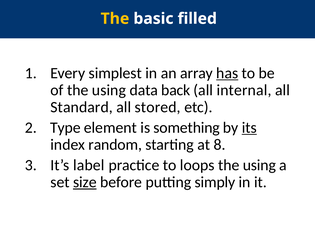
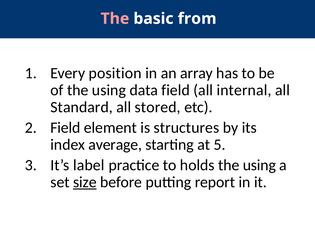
The at (115, 19) colour: yellow -> pink
filled: filled -> from
simplest: simplest -> position
has underline: present -> none
data back: back -> field
Type at (65, 127): Type -> Field
something: something -> structures
its underline: present -> none
random: random -> average
8: 8 -> 5
loops: loops -> holds
simply: simply -> report
